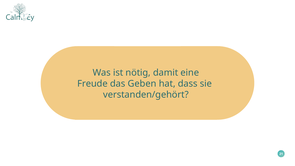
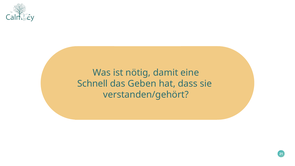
Freude: Freude -> Schnell
